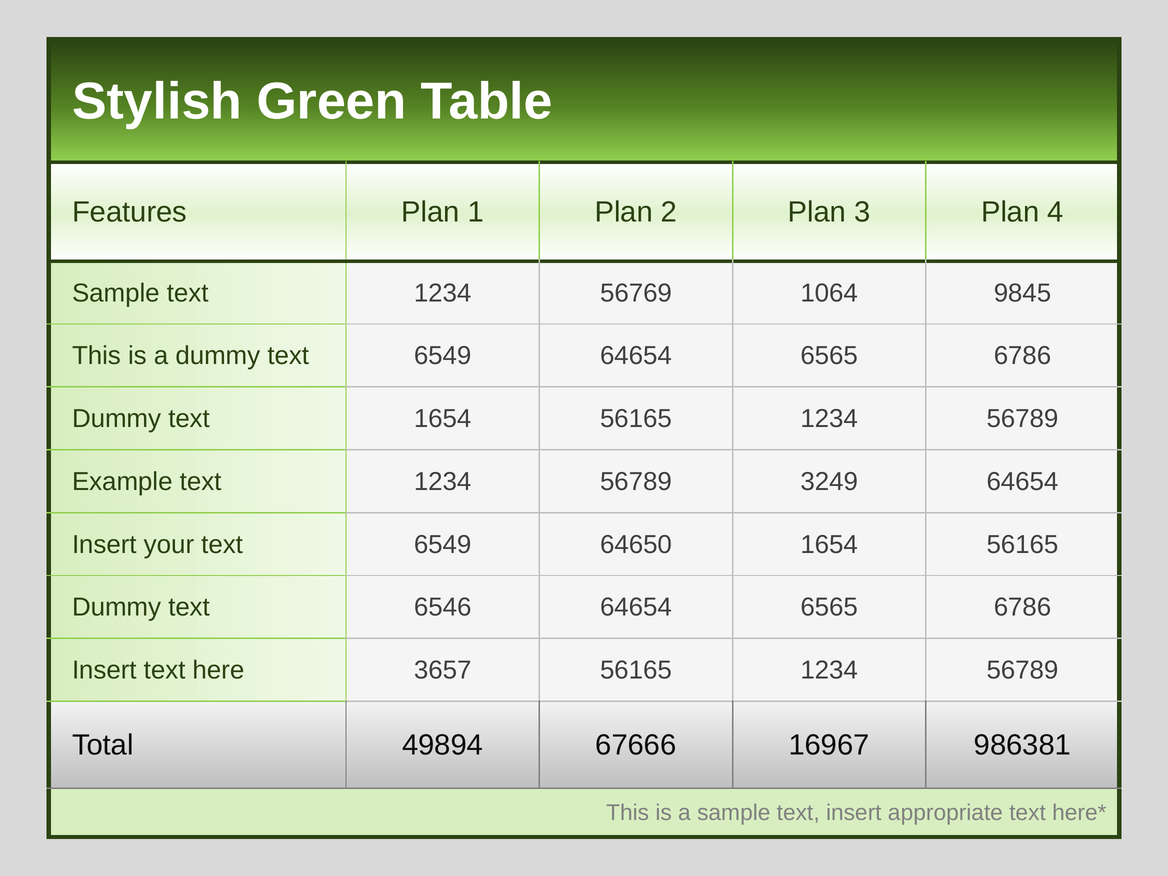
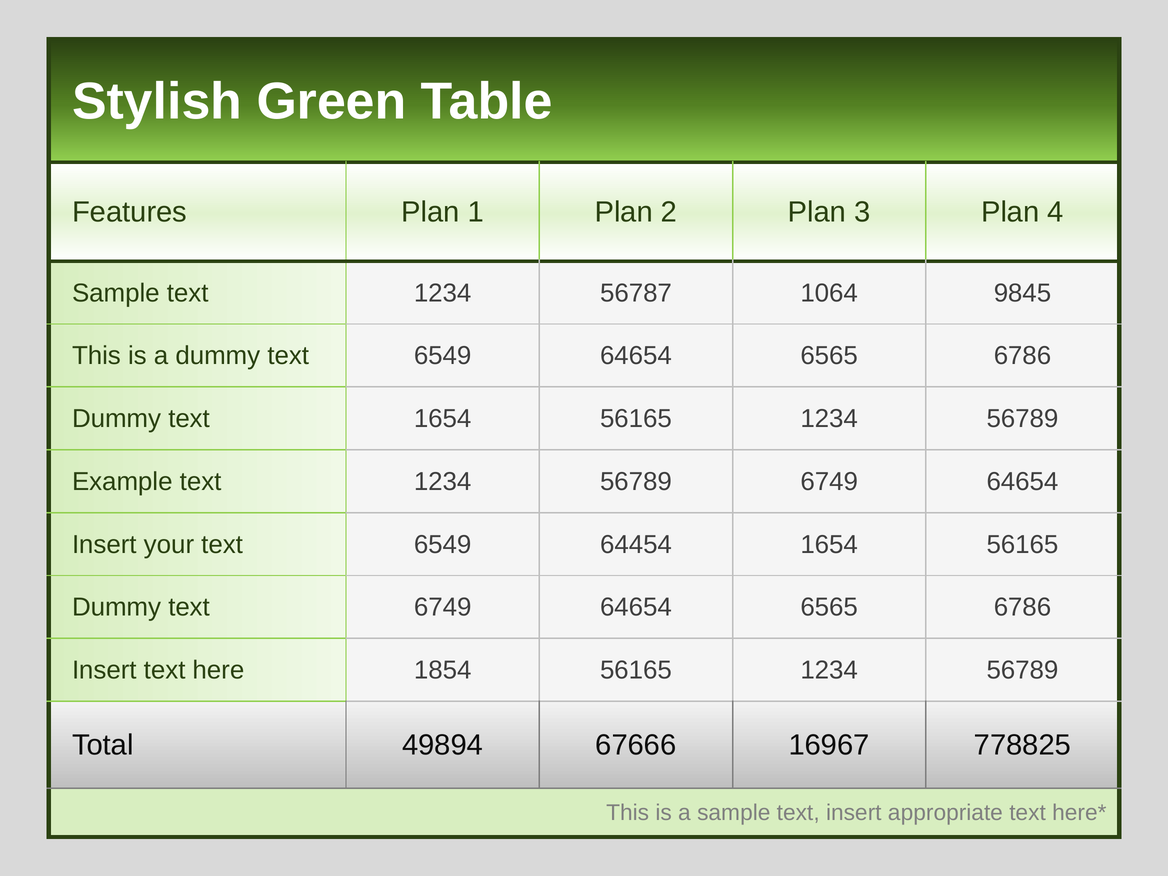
56769: 56769 -> 56787
56789 3249: 3249 -> 6749
64650: 64650 -> 64454
text 6546: 6546 -> 6749
3657: 3657 -> 1854
986381: 986381 -> 778825
